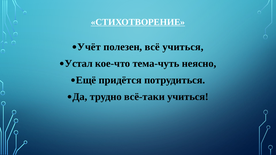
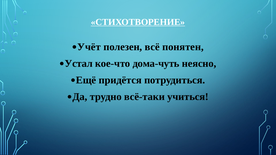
всё учиться: учиться -> понятен
тема-чуть: тема-чуть -> дома-чуть
